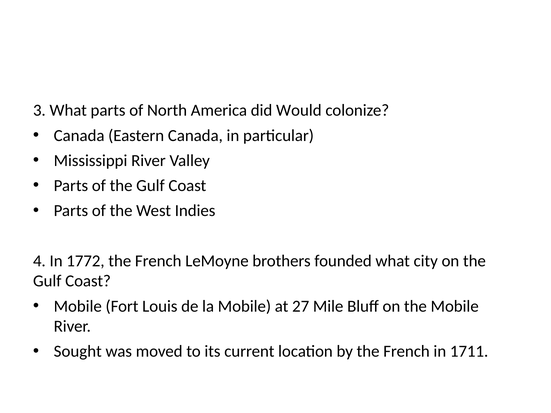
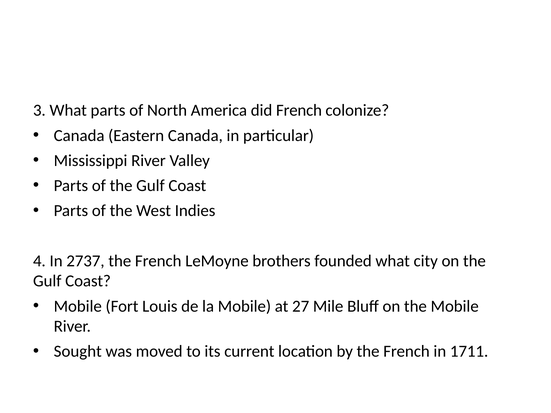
did Would: Would -> French
1772: 1772 -> 2737
